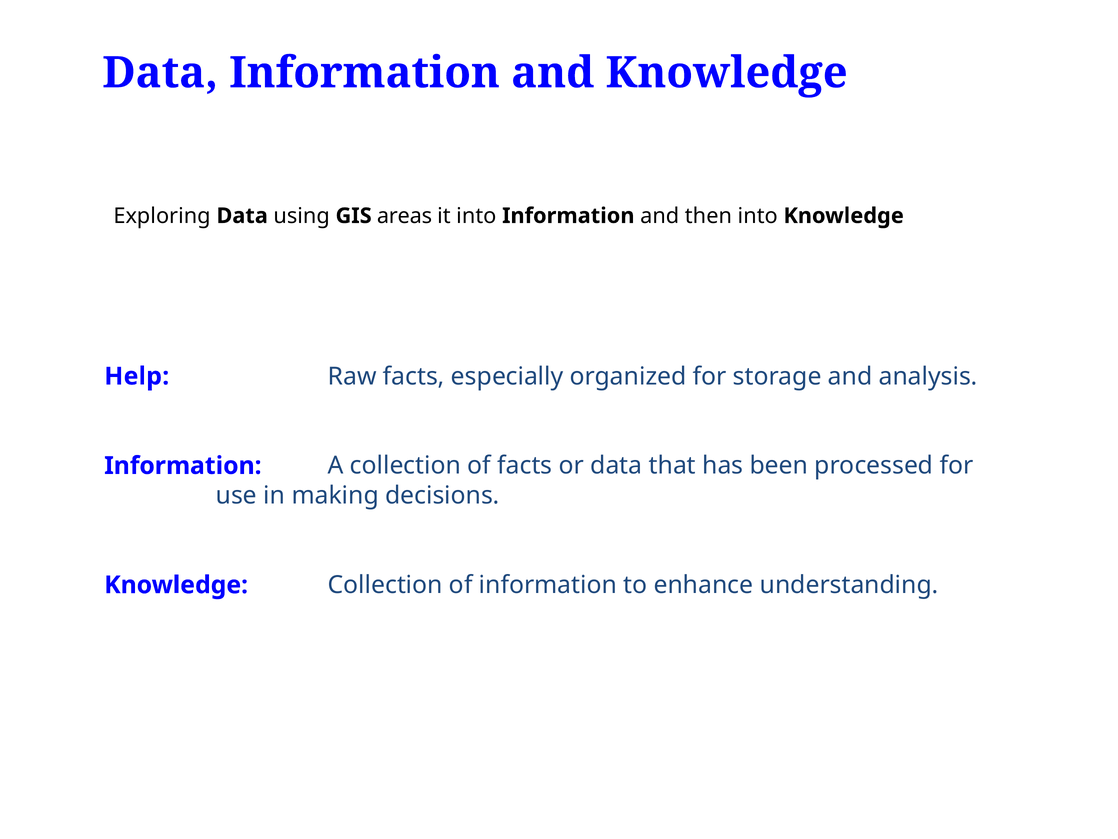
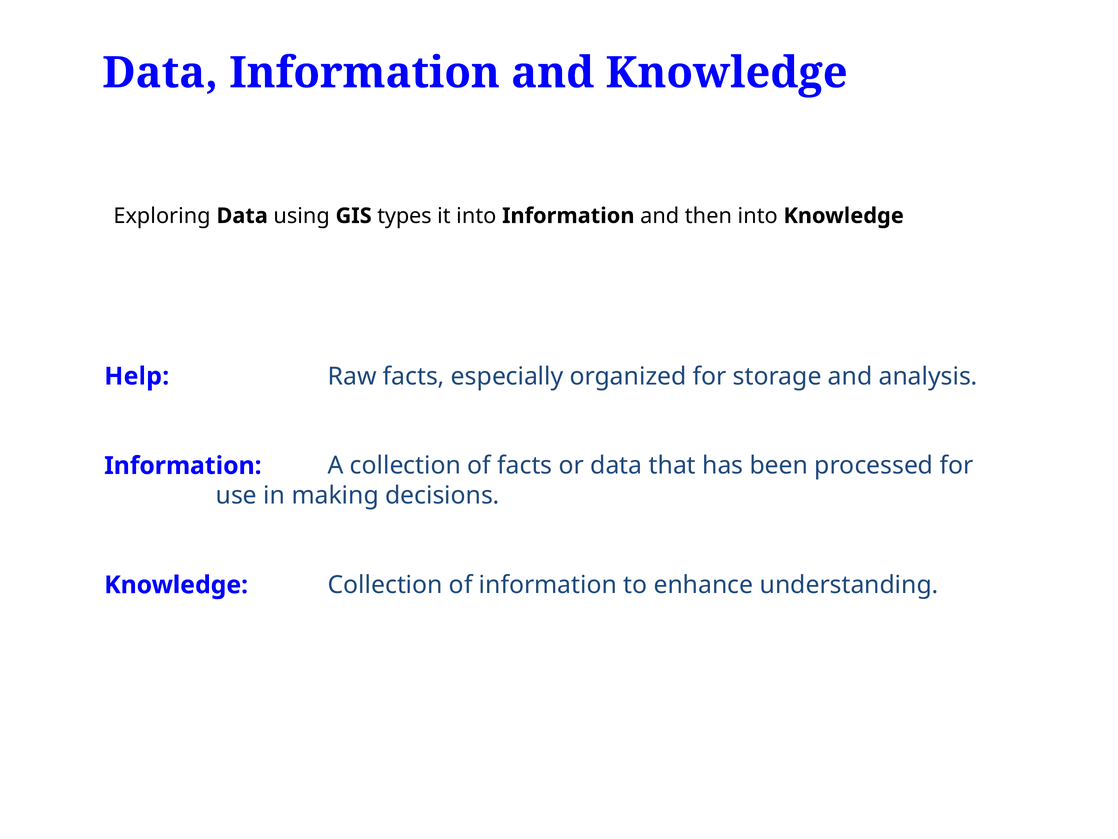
areas: areas -> types
